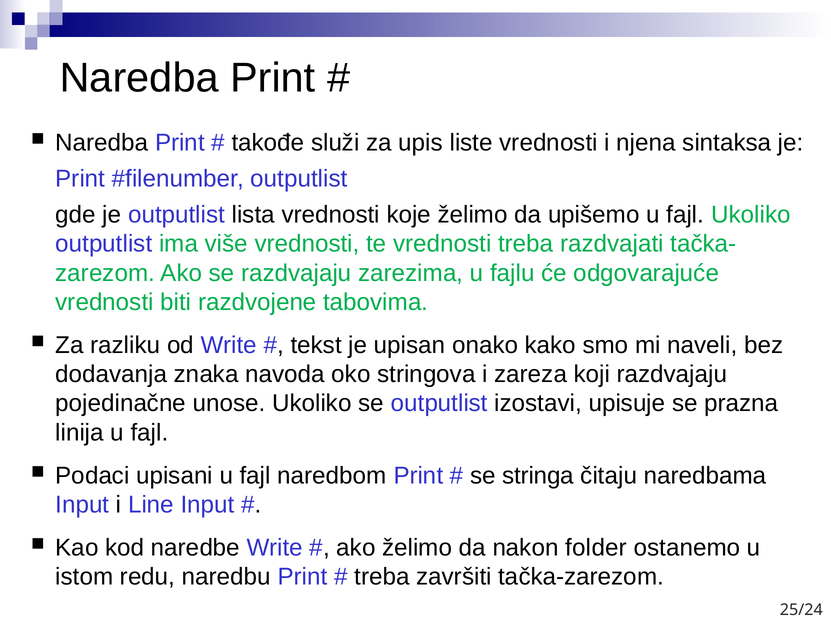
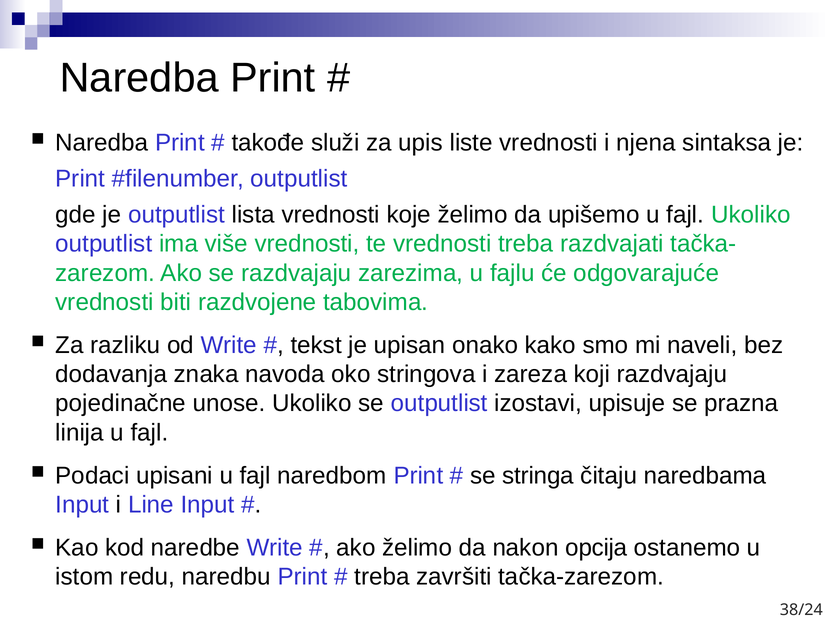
folder: folder -> opcija
25/24: 25/24 -> 38/24
